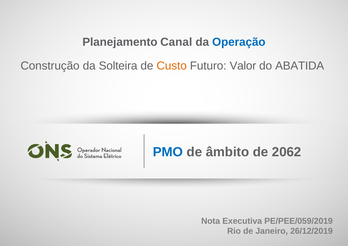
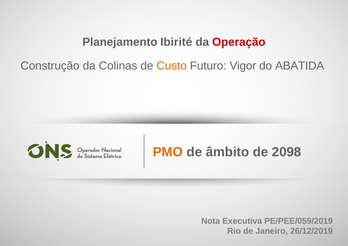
Canal: Canal -> Ibirité
Operação colour: blue -> red
Solteira: Solteira -> Colinas
Valor: Valor -> Vigor
PMO colour: blue -> orange
2062: 2062 -> 2098
